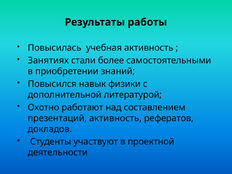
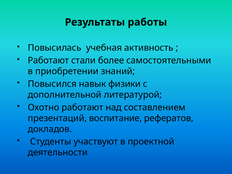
Занятиях at (48, 60): Занятиях -> Работают
презентаций активность: активность -> воспитание
